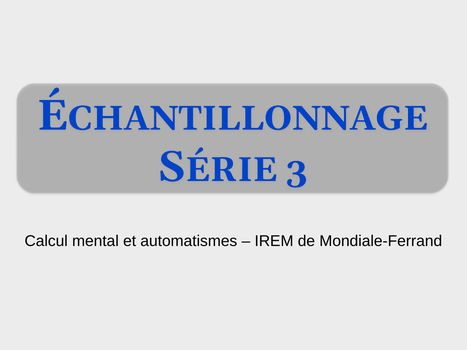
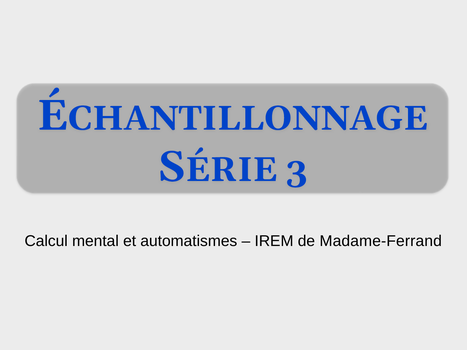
Mondiale-Ferrand: Mondiale-Ferrand -> Madame-Ferrand
